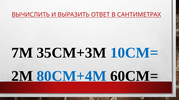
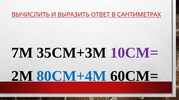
10СМ= colour: blue -> purple
